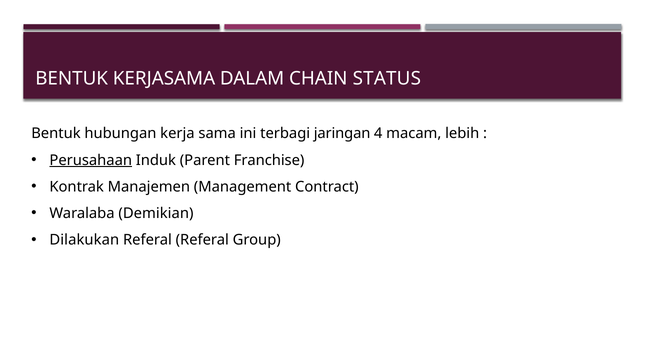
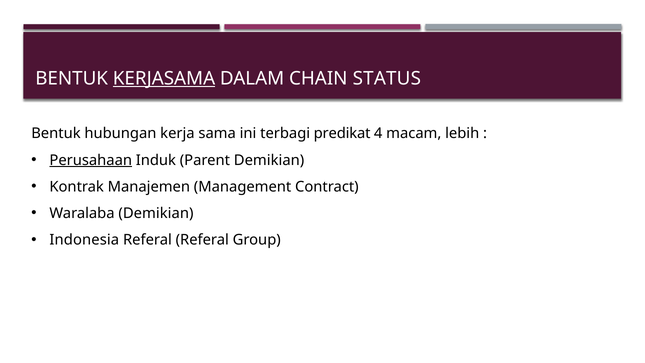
KERJASAMA underline: none -> present
jaringan: jaringan -> predikat
Parent Franchise: Franchise -> Demikian
Dilakukan: Dilakukan -> Indonesia
